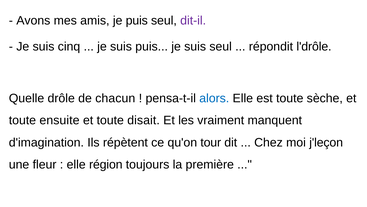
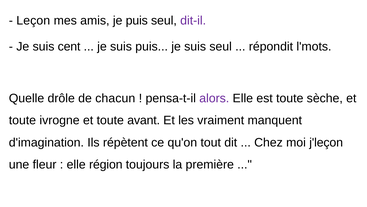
Avons: Avons -> Leçon
cinq: cinq -> cent
l'drôle: l'drôle -> l'mots
alors colour: blue -> purple
ensuite: ensuite -> ivrogne
disait: disait -> avant
tour: tour -> tout
